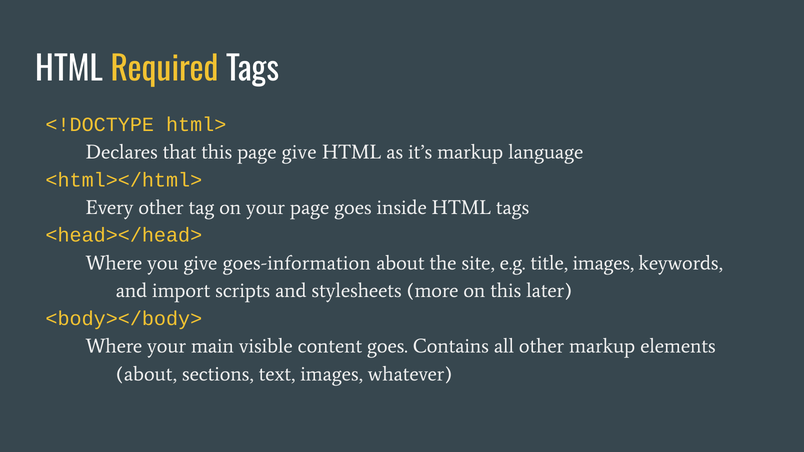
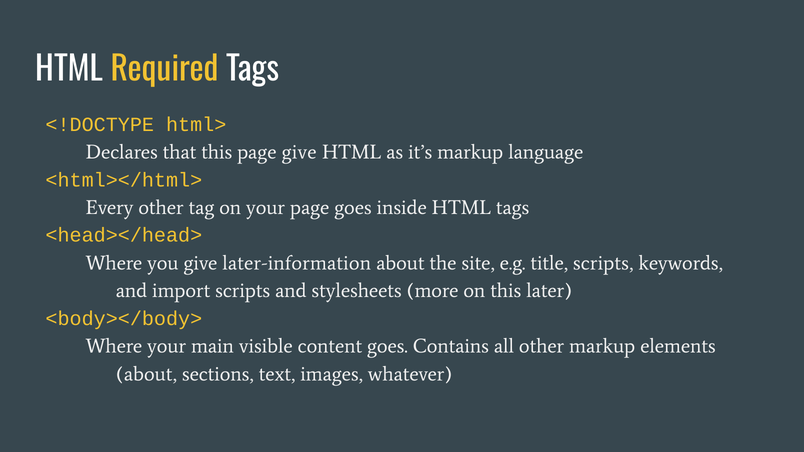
goes-information: goes-information -> later-information
title images: images -> scripts
